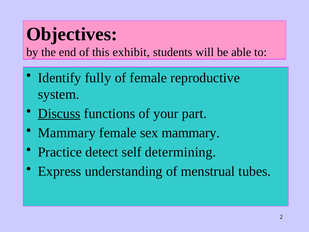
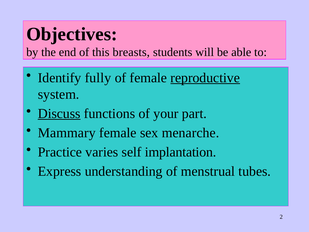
exhibit: exhibit -> breasts
reproductive underline: none -> present
sex mammary: mammary -> menarche
detect: detect -> varies
determining: determining -> implantation
